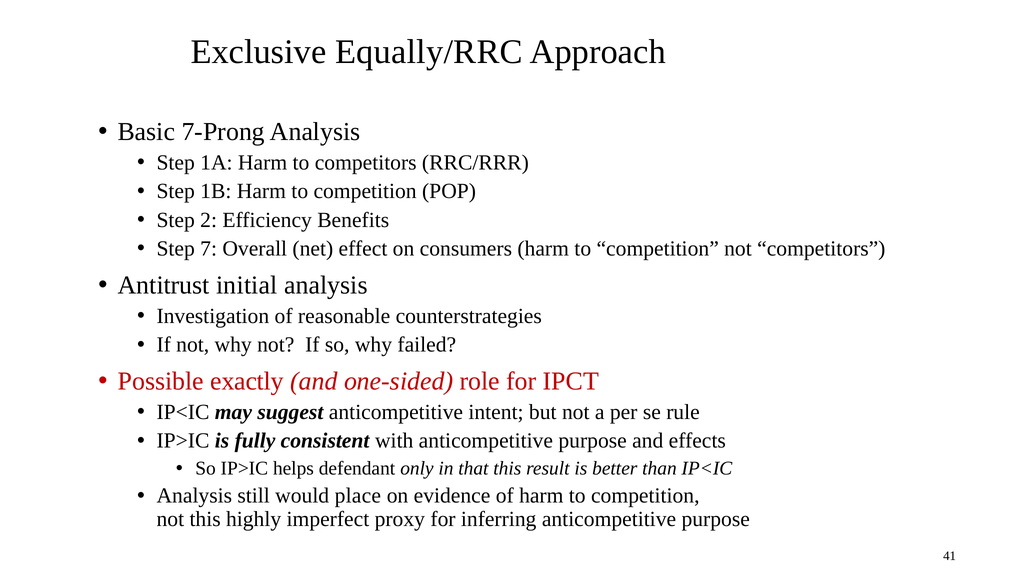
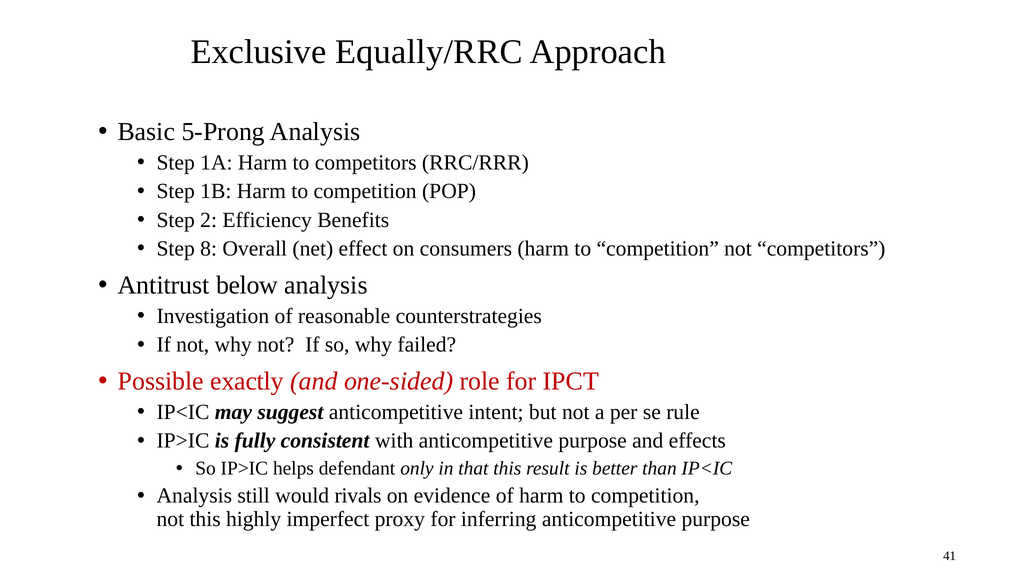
7-Prong: 7-Prong -> 5-Prong
7: 7 -> 8
initial: initial -> below
place: place -> rivals
